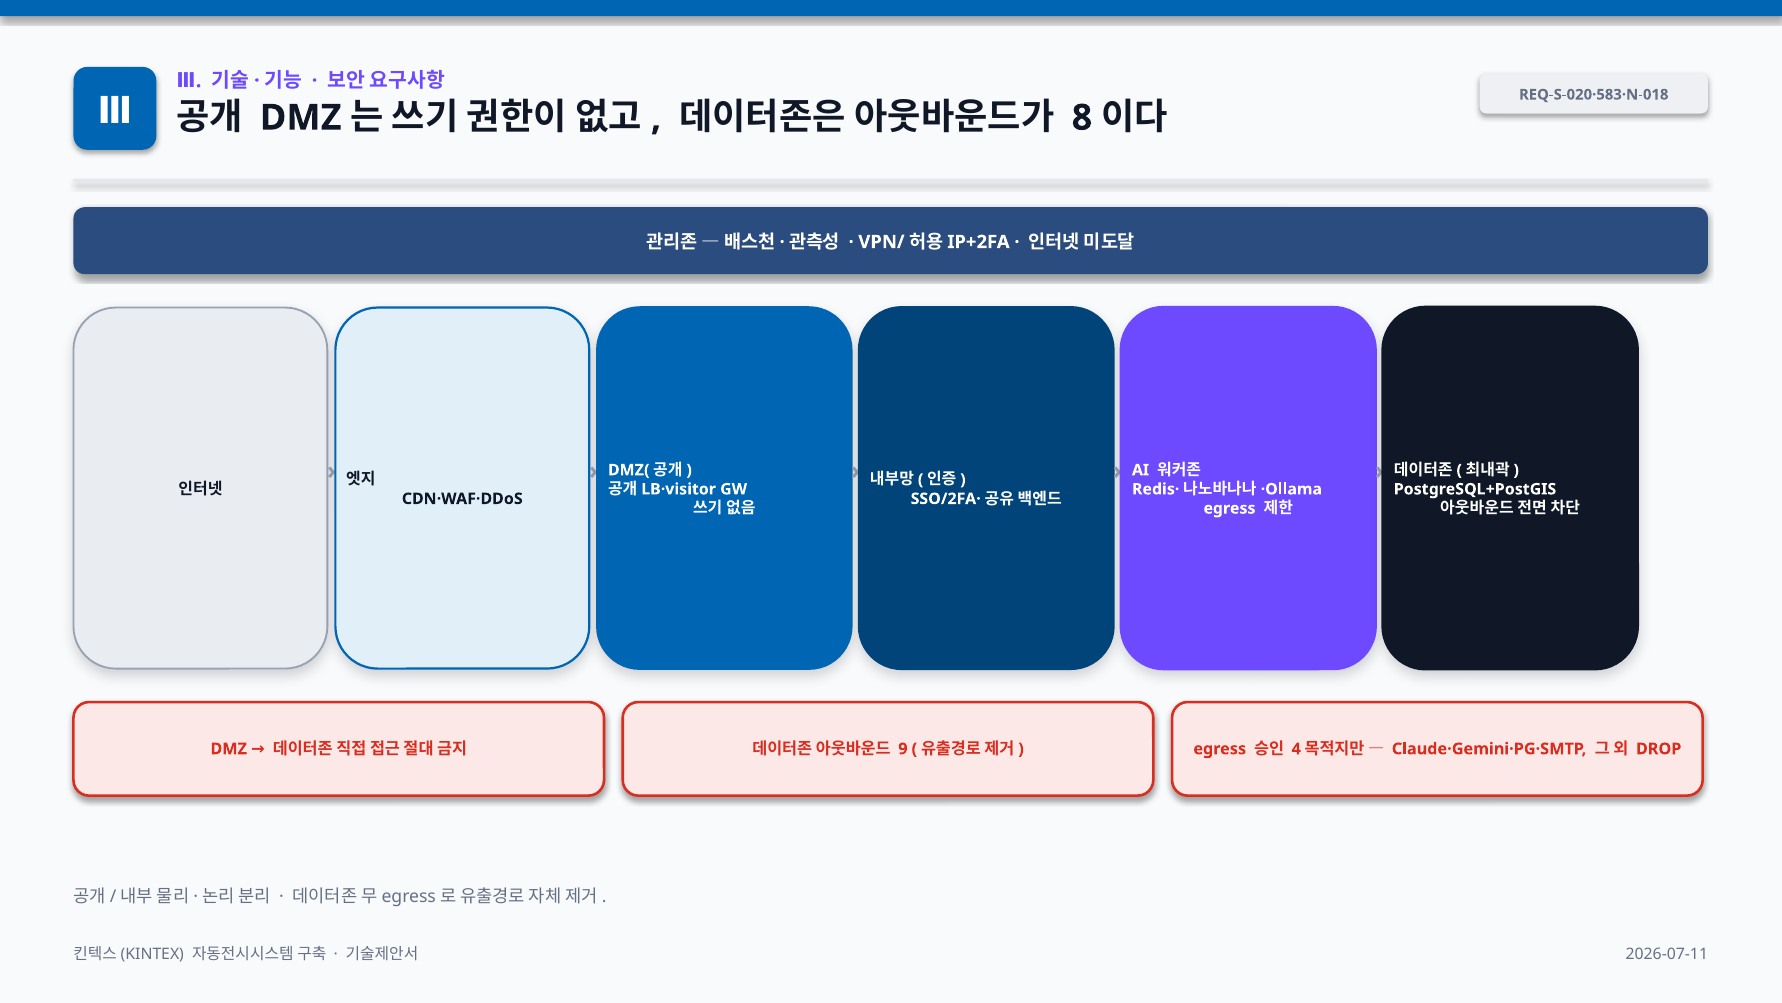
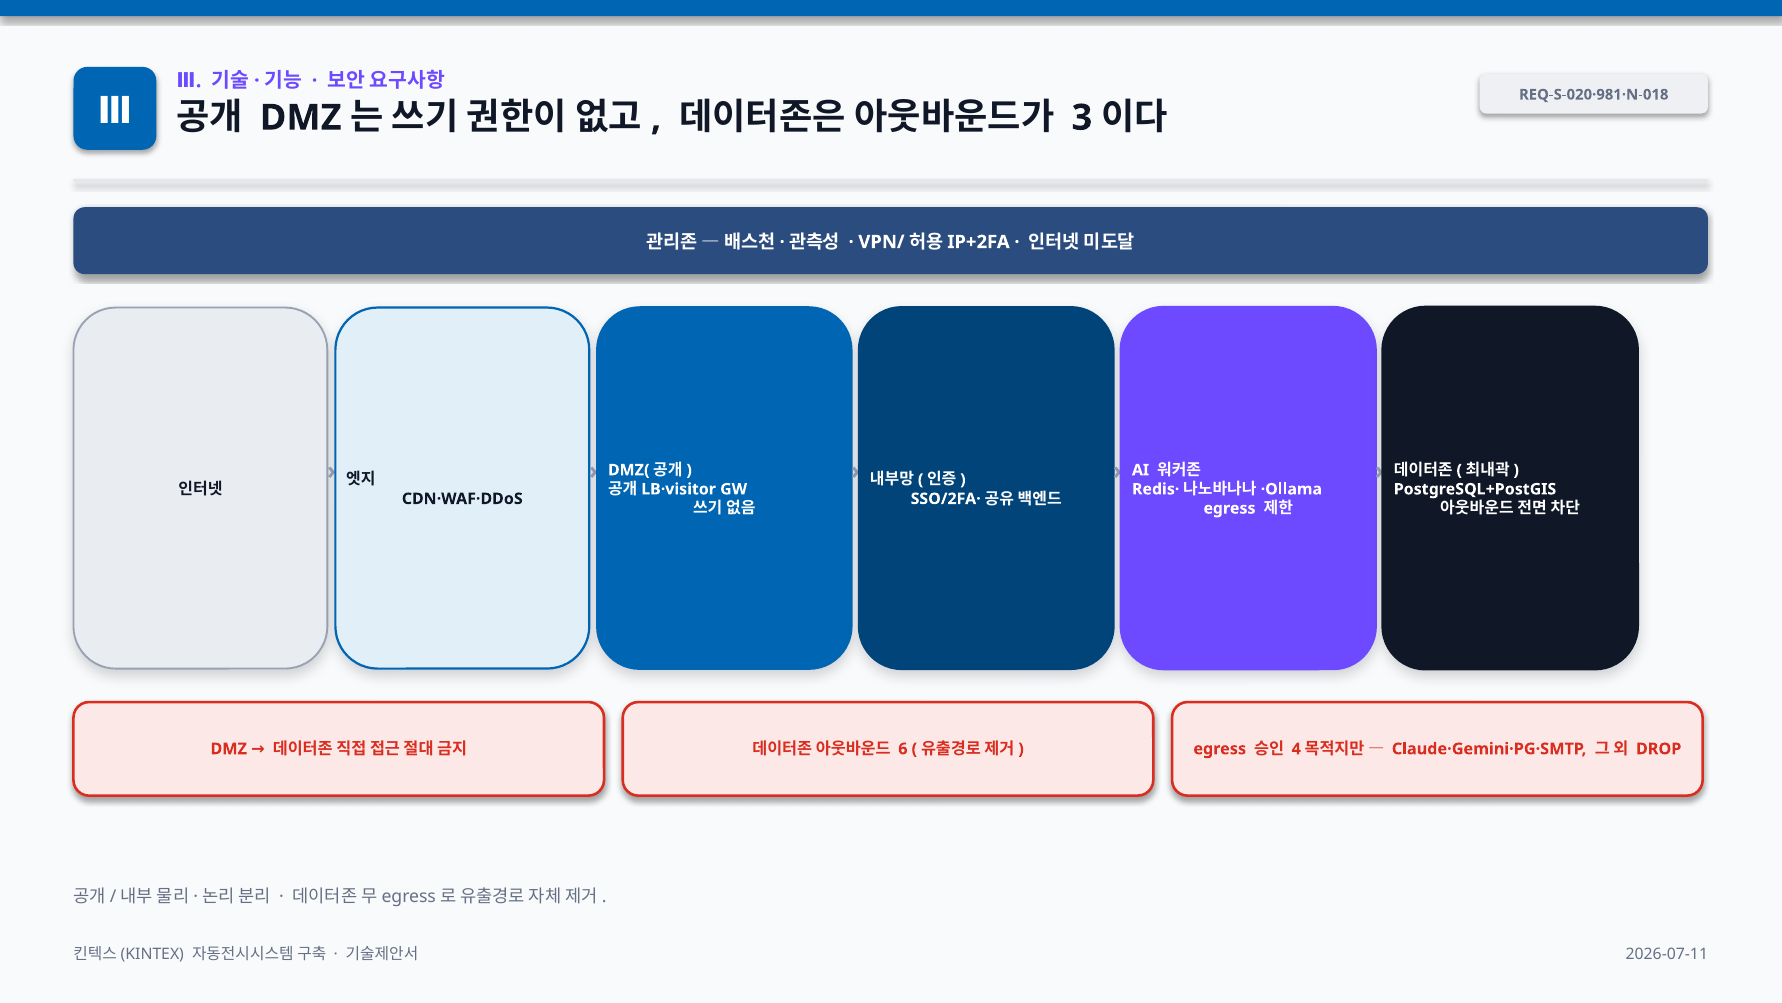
REQ-S-020·583·N-018: REQ-S-020·583·N-018 -> REQ-S-020·981·N-018
8: 8 -> 3
9: 9 -> 6
